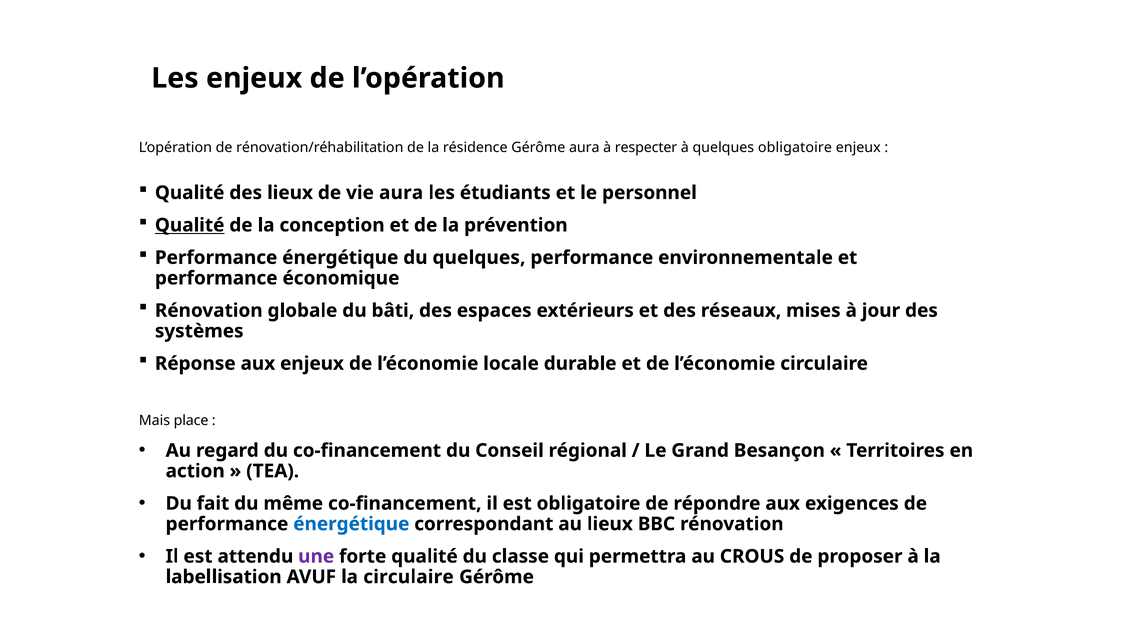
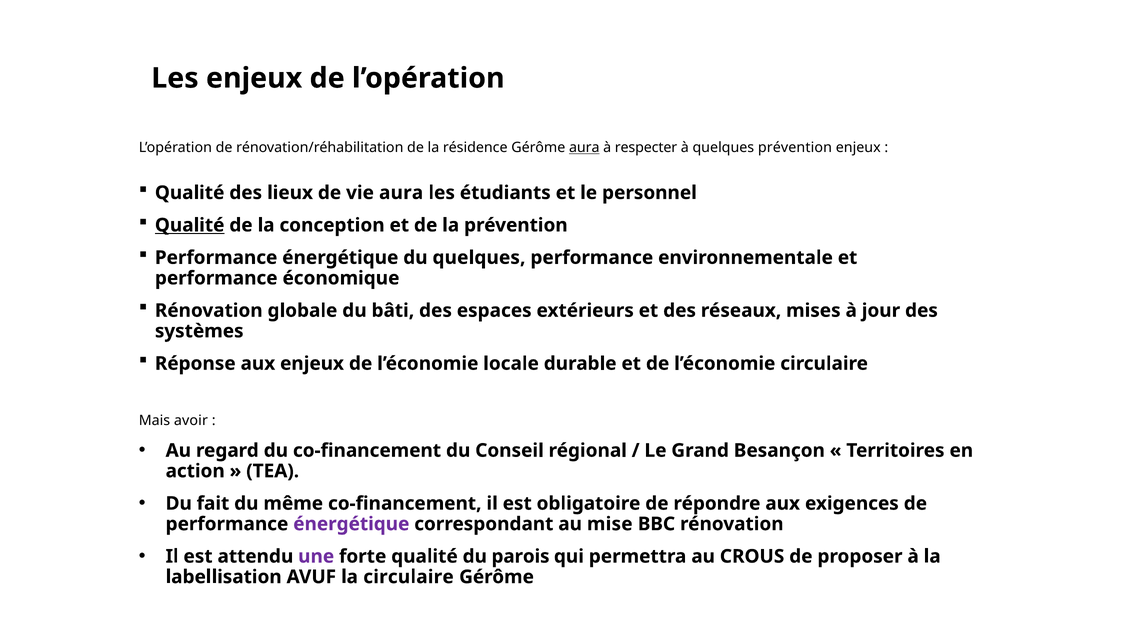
aura at (584, 148) underline: none -> present
quelques obligatoire: obligatoire -> prévention
place: place -> avoir
énergétique at (351, 524) colour: blue -> purple
au lieux: lieux -> mise
classe: classe -> parois
